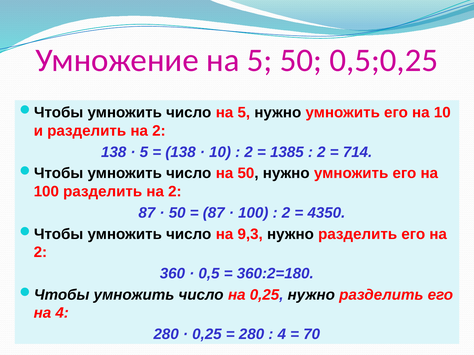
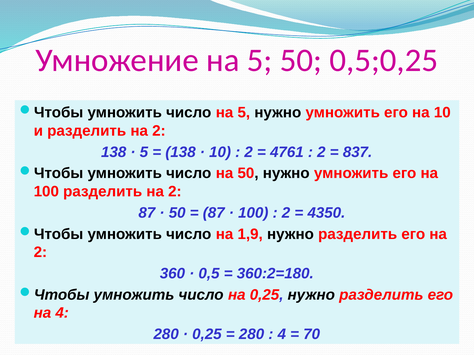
1385: 1385 -> 4761
714: 714 -> 837
9,3: 9,3 -> 1,9
